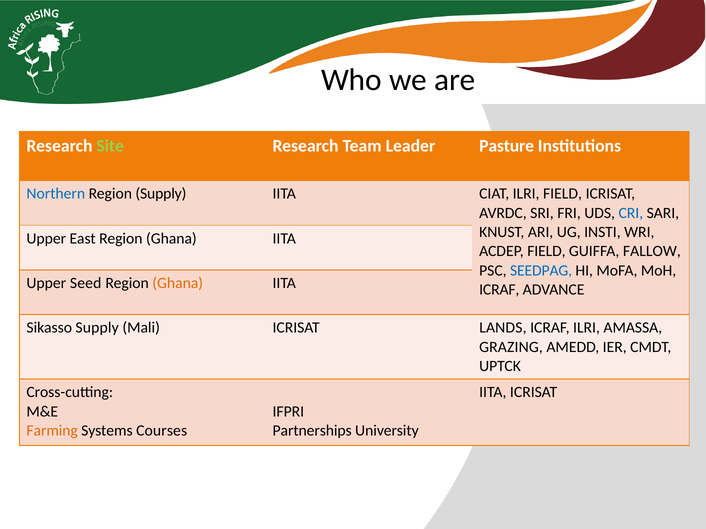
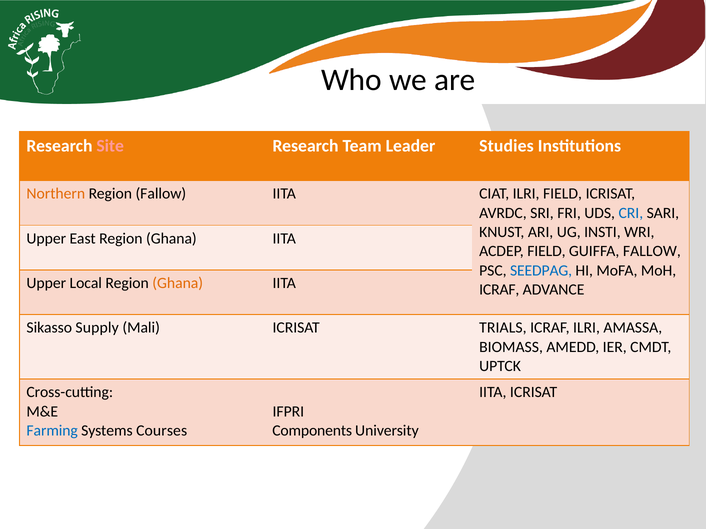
Site colour: light green -> pink
Pasture: Pasture -> Studies
Northern colour: blue -> orange
Region Supply: Supply -> Fallow
Seed: Seed -> Local
LANDS: LANDS -> TRIALS
GRAZING: GRAZING -> BIOMASS
Farming colour: orange -> blue
Partnerships: Partnerships -> Components
